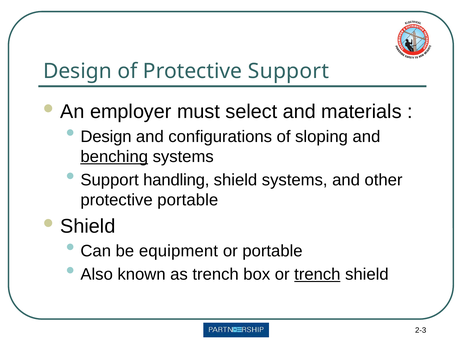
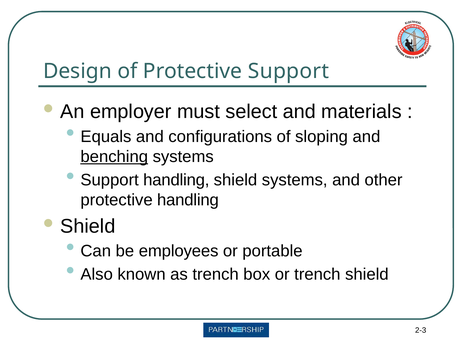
Design at (106, 137): Design -> Equals
protective portable: portable -> handling
equipment: equipment -> employees
trench at (317, 274) underline: present -> none
